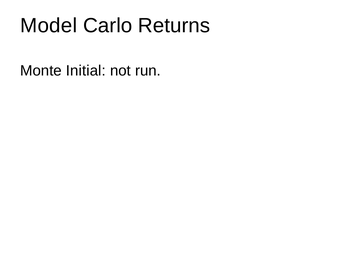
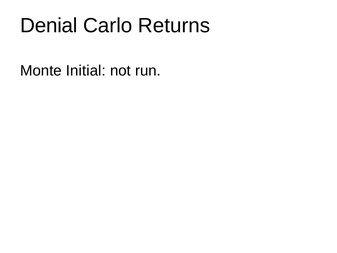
Model: Model -> Denial
